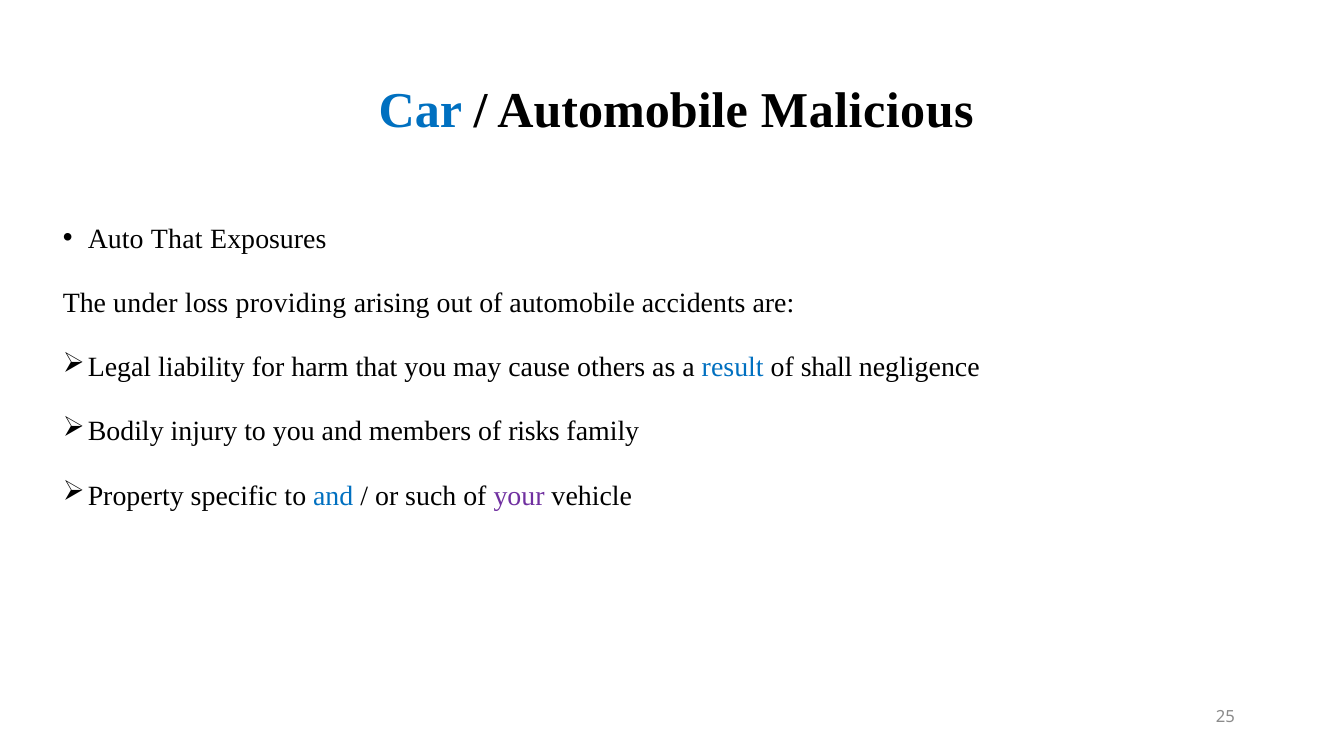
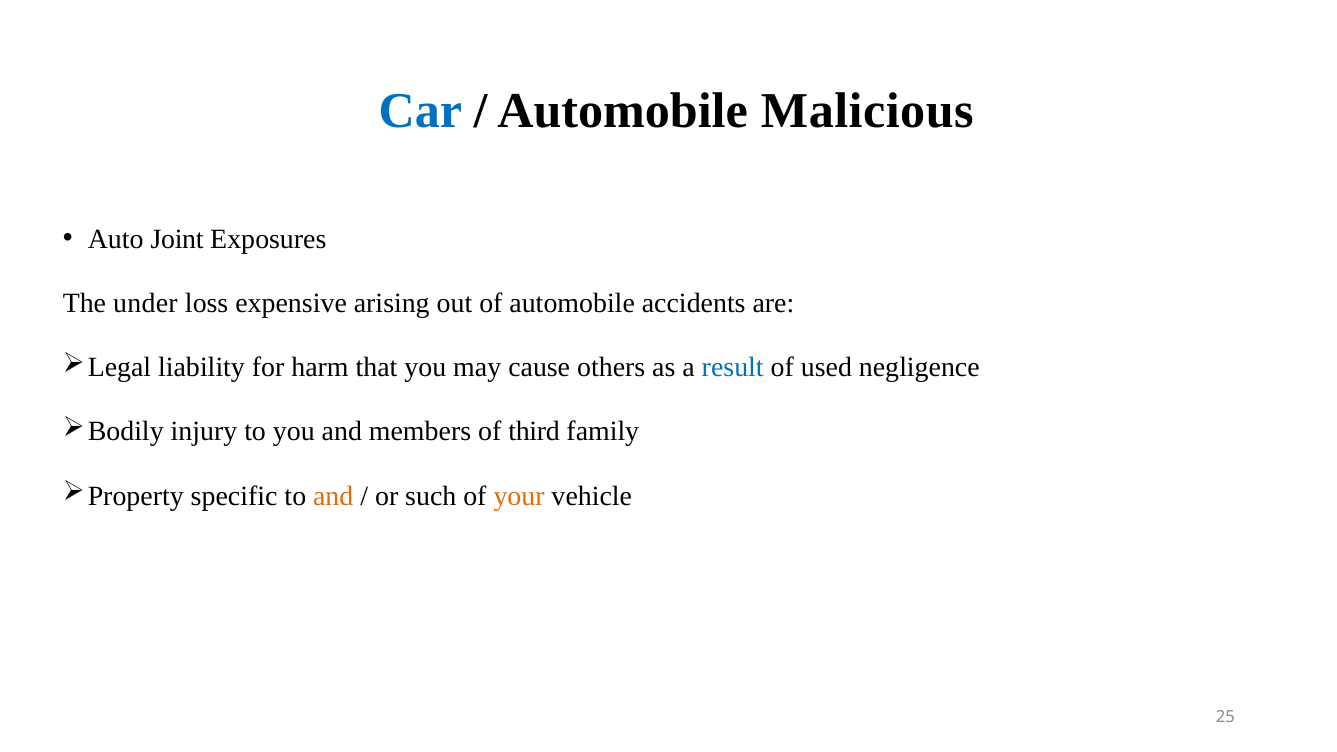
Auto That: That -> Joint
providing: providing -> expensive
shall: shall -> used
risks: risks -> third
and at (333, 496) colour: blue -> orange
your colour: purple -> orange
